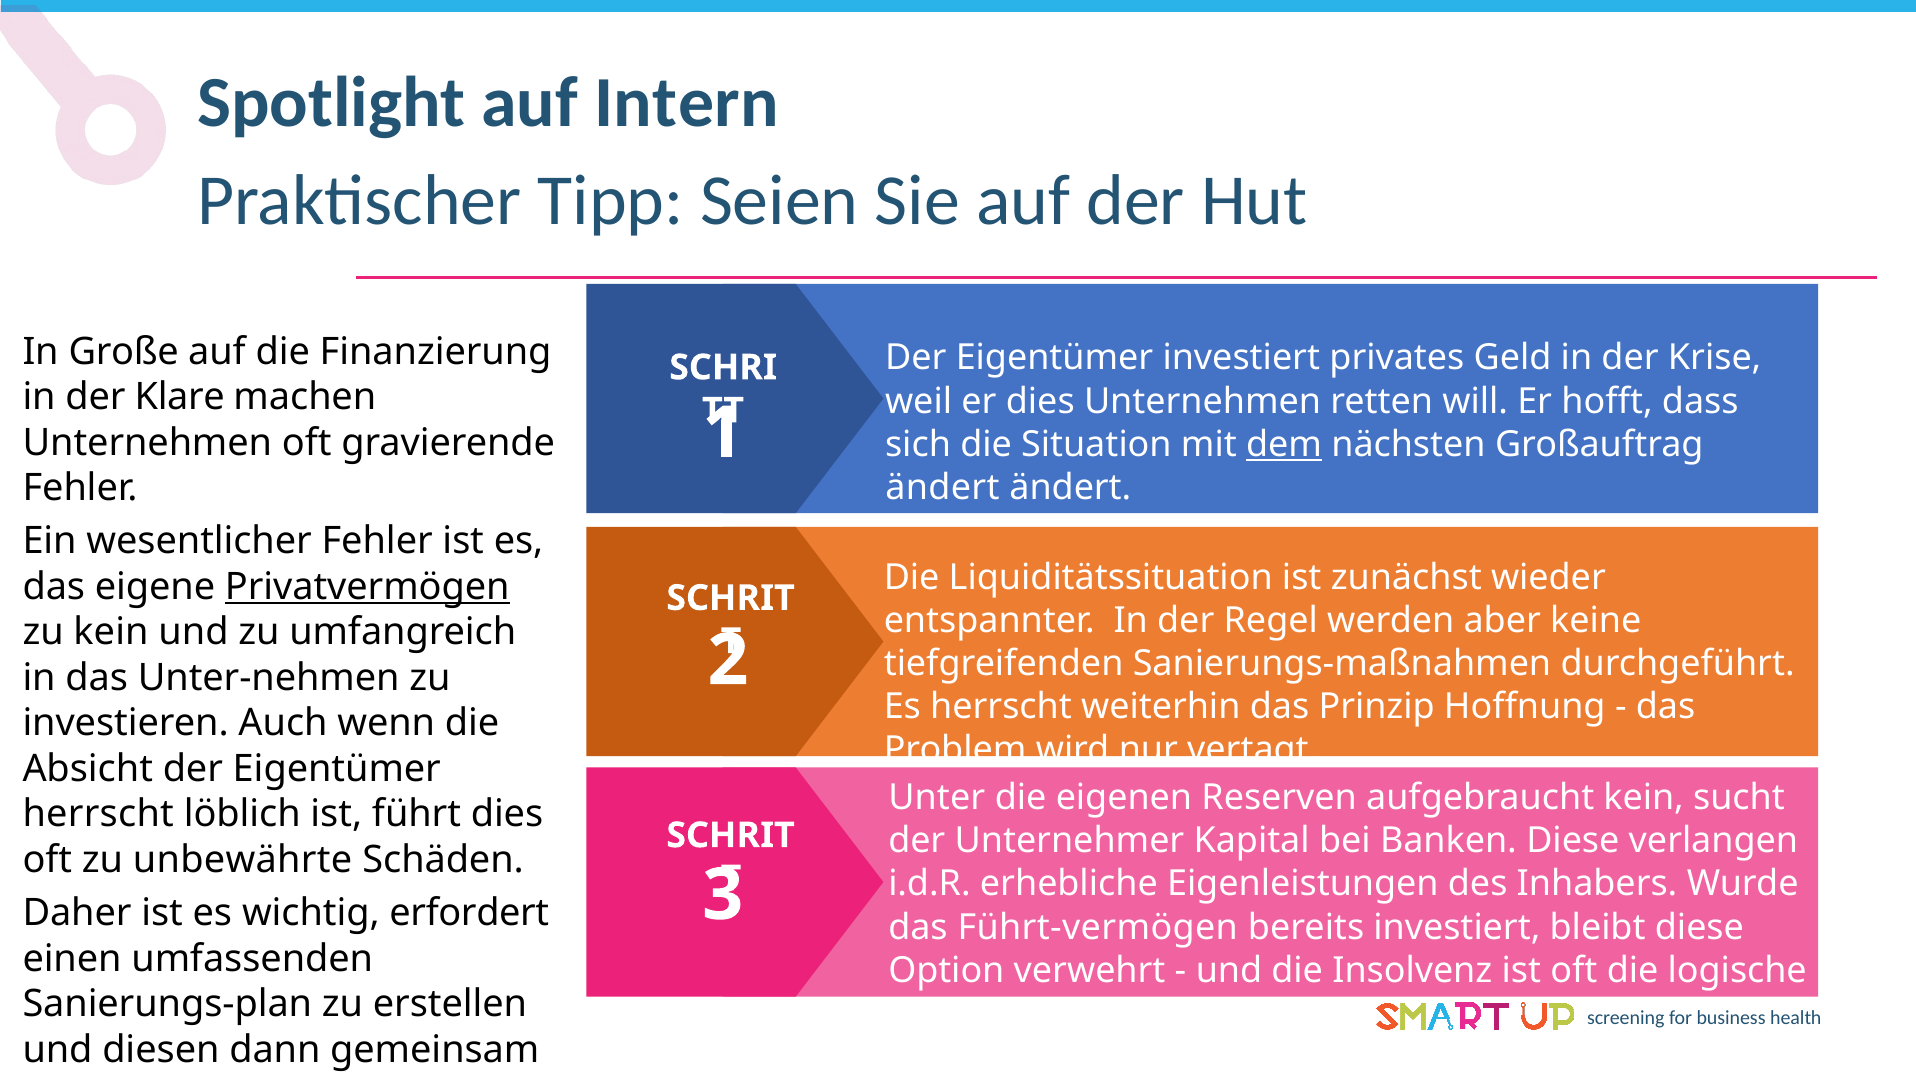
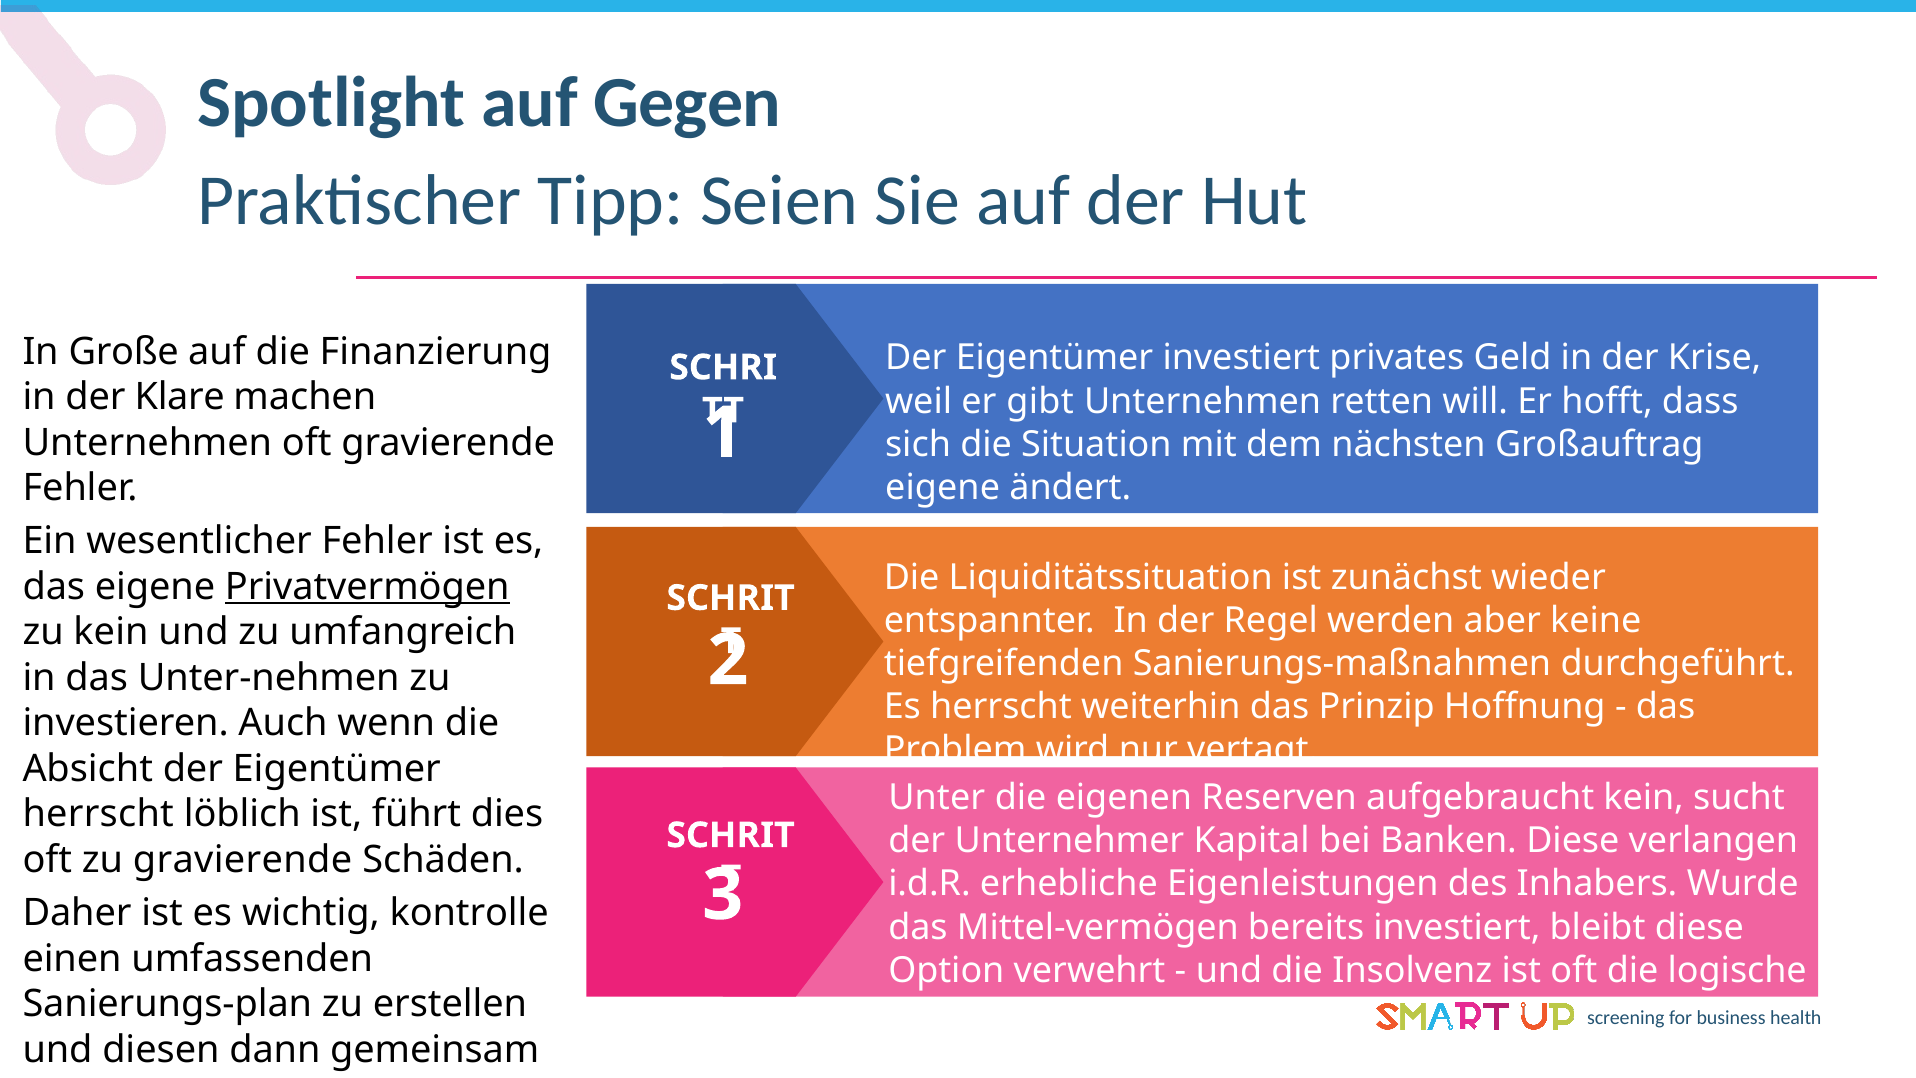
Intern: Intern -> Gegen
er dies: dies -> gibt
dem underline: present -> none
ändert at (942, 487): ändert -> eigene
zu unbewährte: unbewährte -> gravierende
erfordert: erfordert -> kontrolle
Führt-vermögen: Führt-vermögen -> Mittel-vermögen
